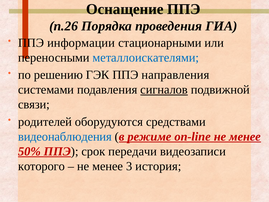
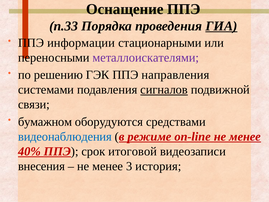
п.26: п.26 -> п.33
ГИА underline: none -> present
металлоискателями colour: blue -> purple
родителей: родителей -> бумажном
50%: 50% -> 40%
передачи: передачи -> итоговой
которого: которого -> внесения
